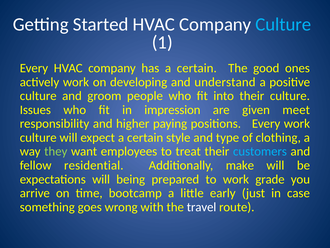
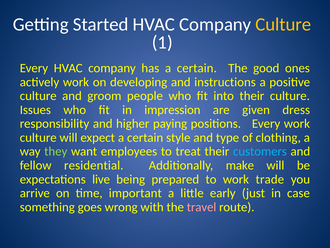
Culture at (283, 24) colour: light blue -> yellow
understand: understand -> instructions
meet: meet -> dress
expectations will: will -> live
grade: grade -> trade
bootcamp: bootcamp -> important
travel colour: white -> pink
